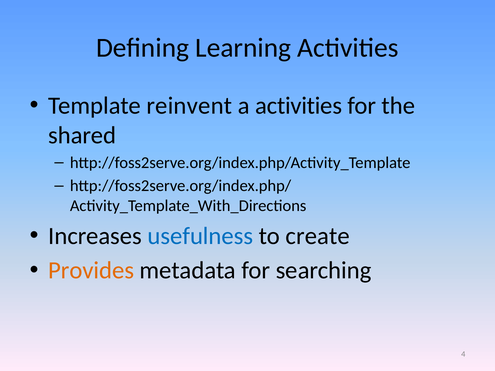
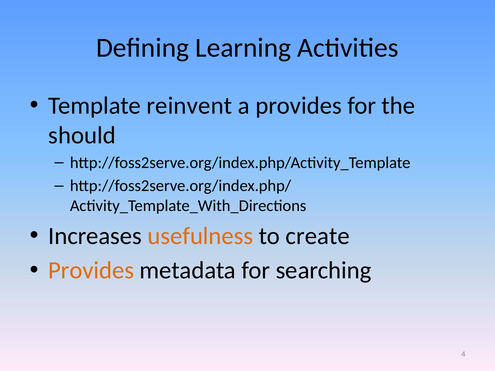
a activities: activities -> provides
shared: shared -> should
usefulness colour: blue -> orange
